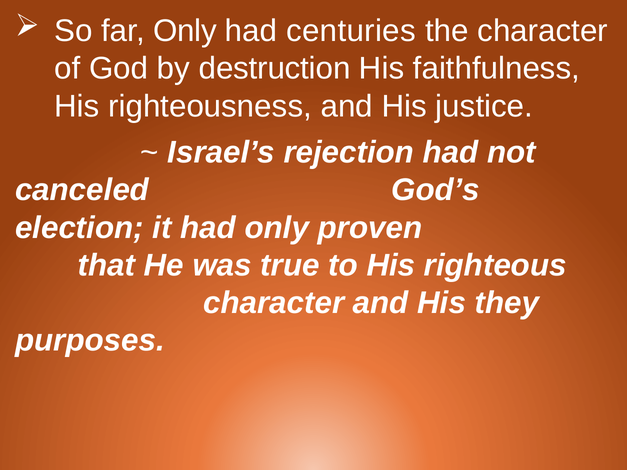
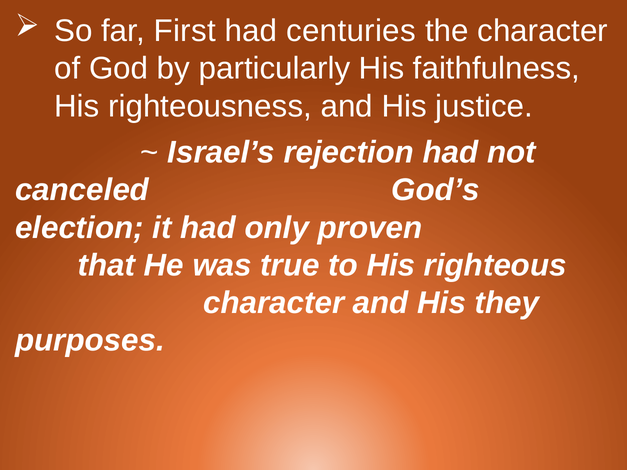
far Only: Only -> First
destruction: destruction -> particularly
